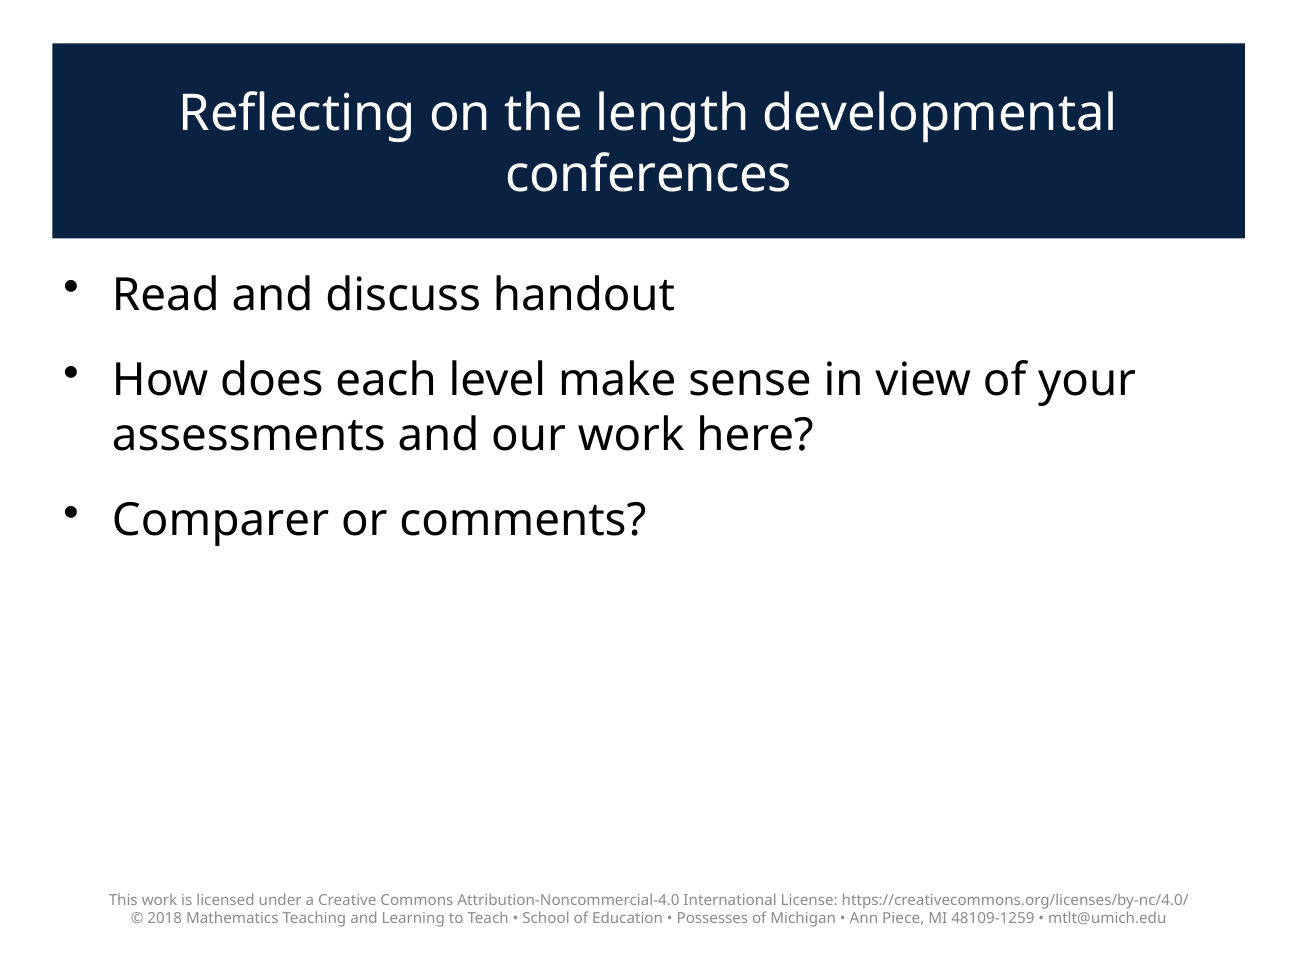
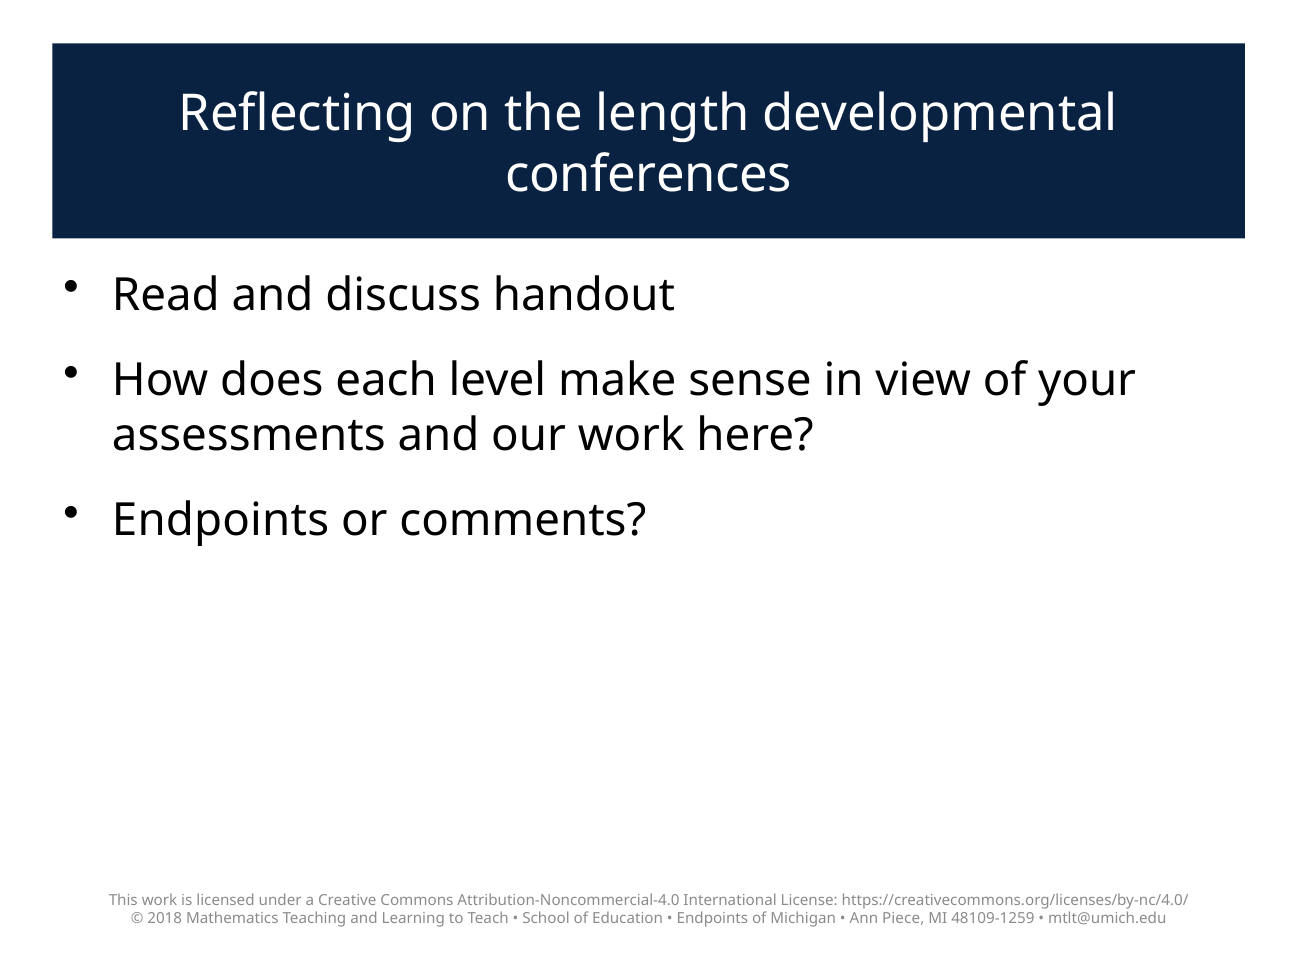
Comparer at (221, 520): Comparer -> Endpoints
Possesses at (712, 919): Possesses -> Endpoints
